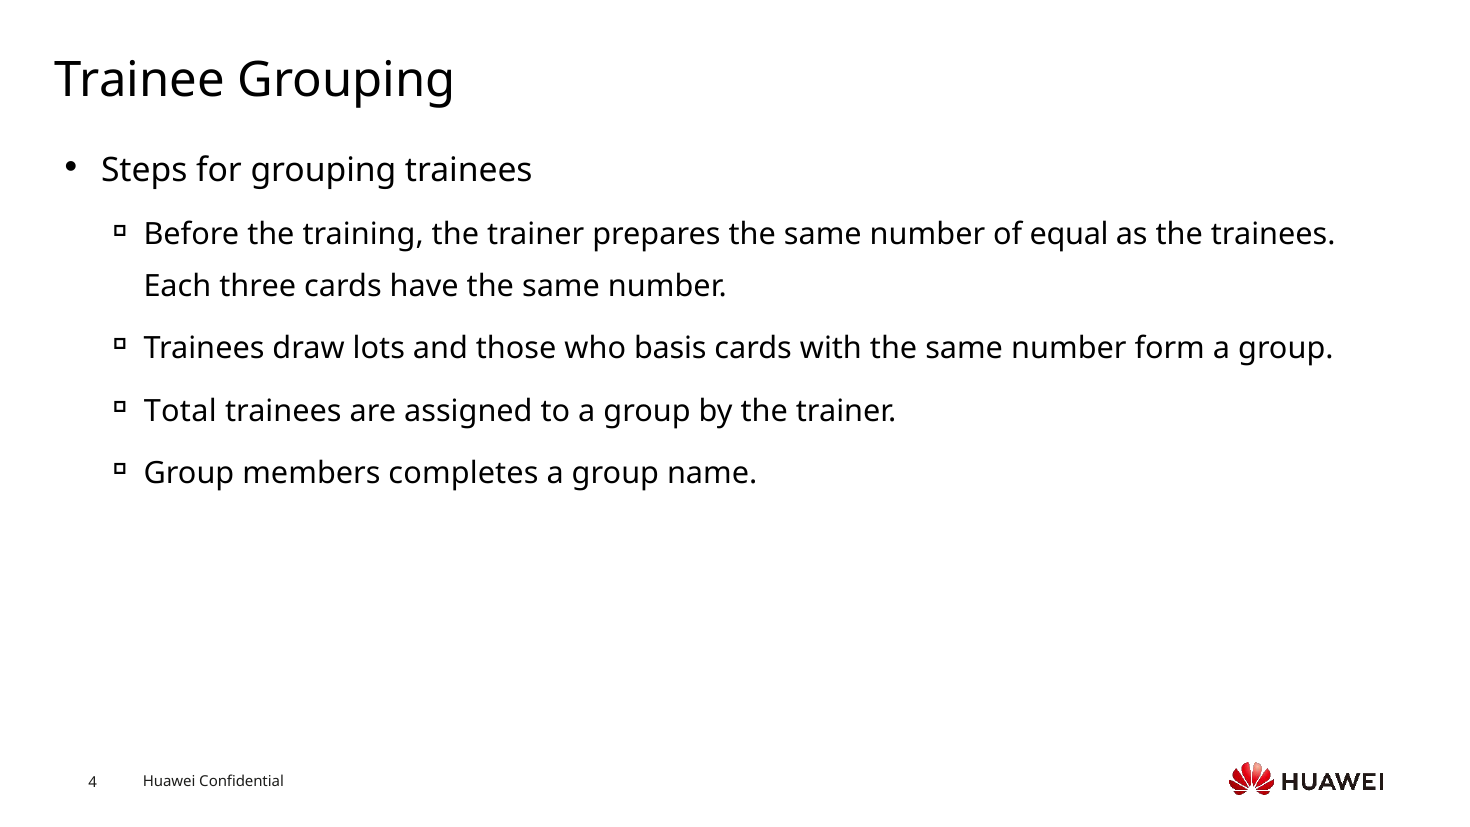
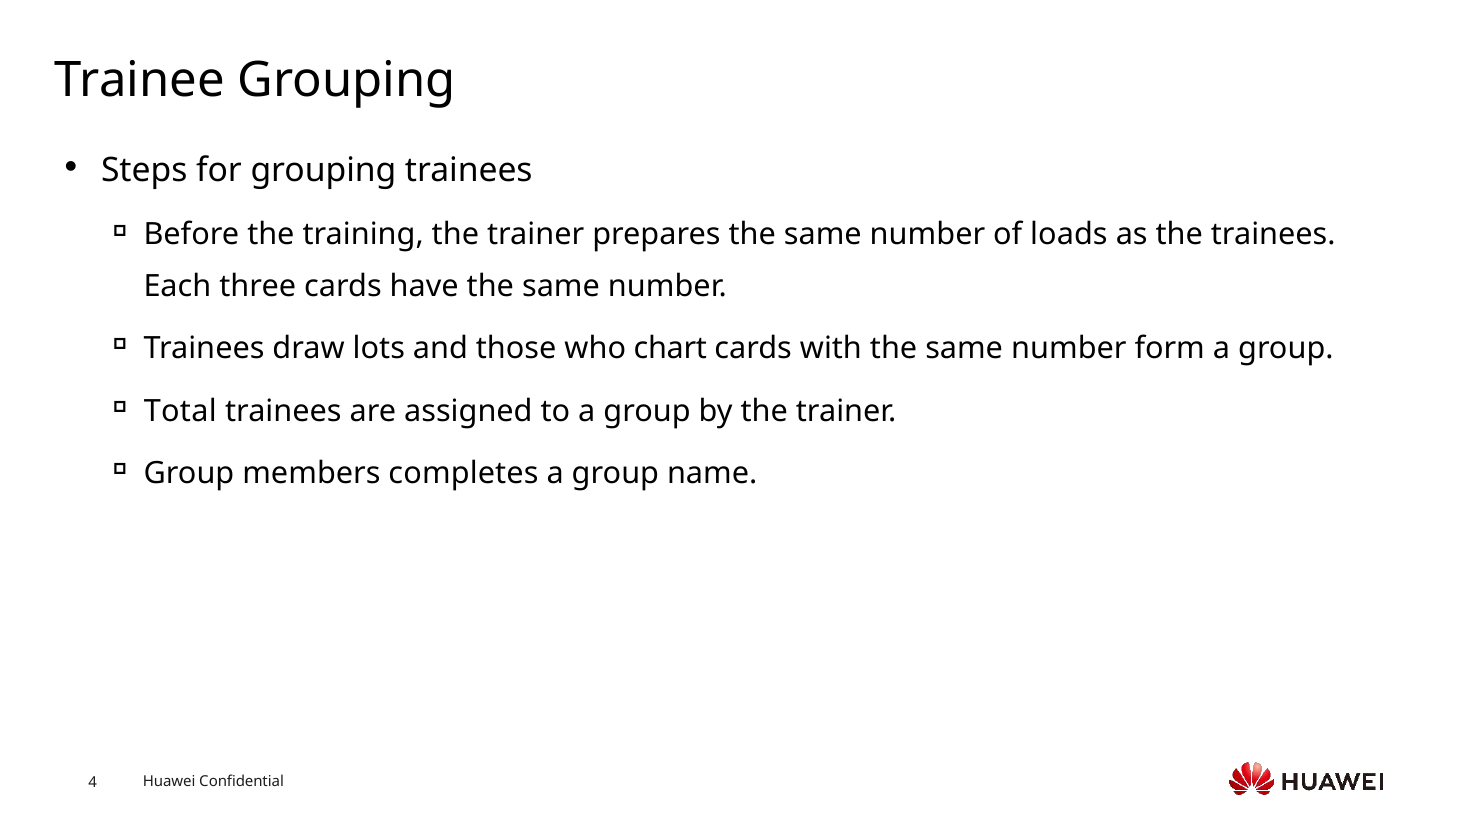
equal: equal -> loads
basis: basis -> chart
